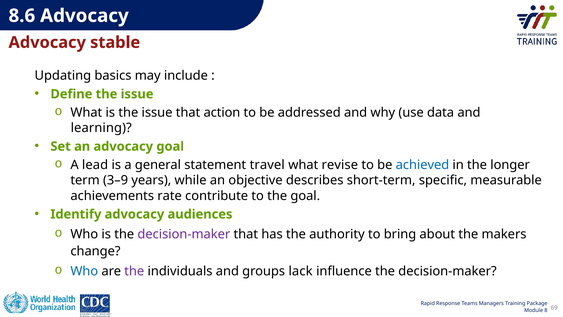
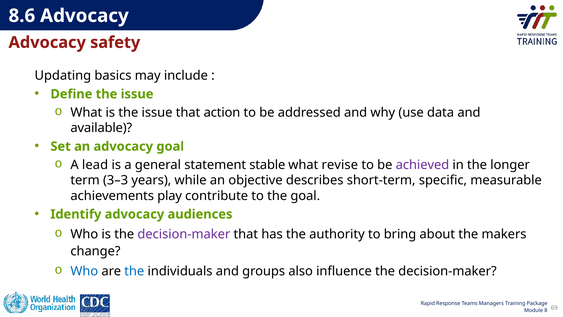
stable: stable -> safety
learning: learning -> available
travel: travel -> stable
achieved colour: blue -> purple
3–9: 3–9 -> 3–3
rate: rate -> play
the at (134, 271) colour: purple -> blue
lack: lack -> also
